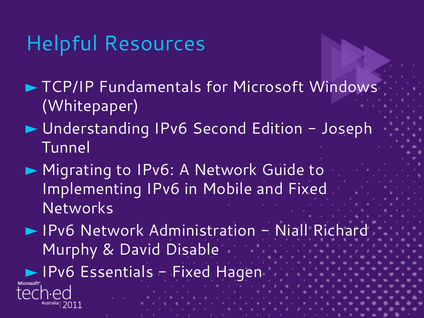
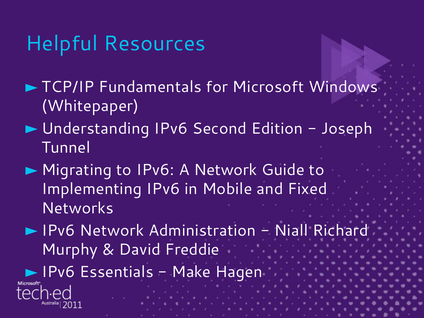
Disable: Disable -> Freddie
Fixed at (191, 272): Fixed -> Make
